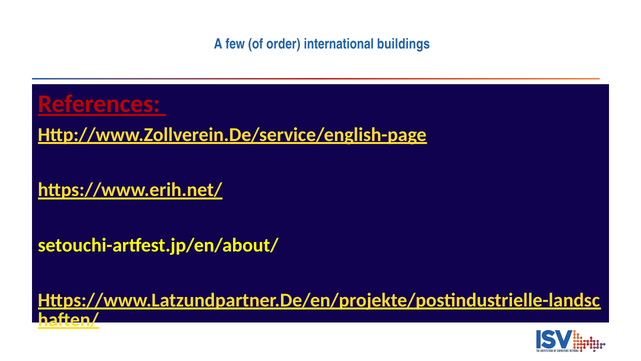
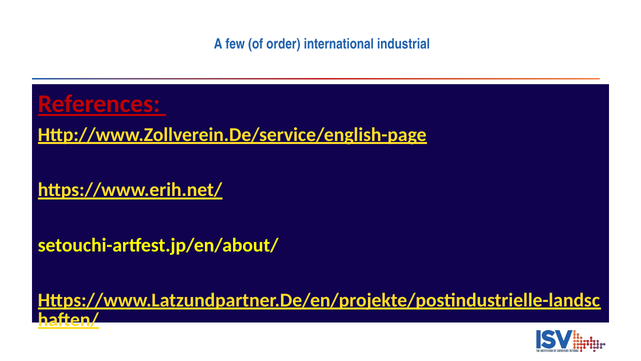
buildings: buildings -> industrial
